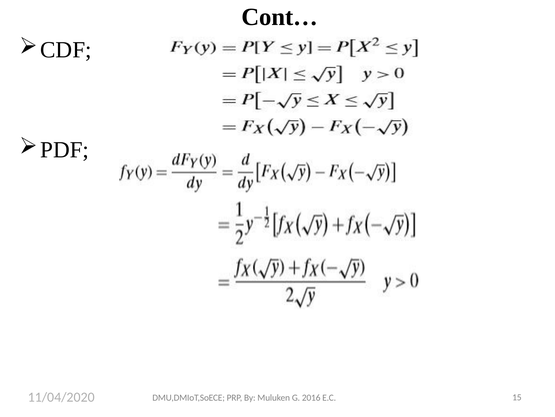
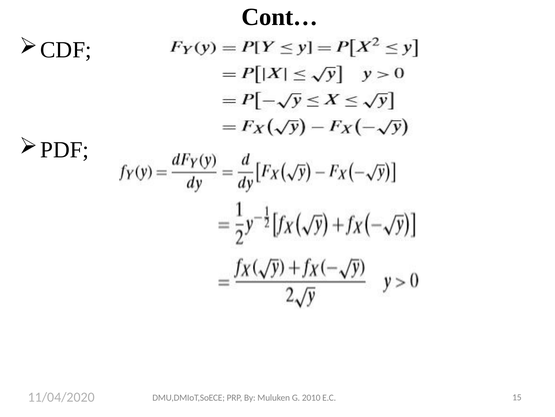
2016: 2016 -> 2010
